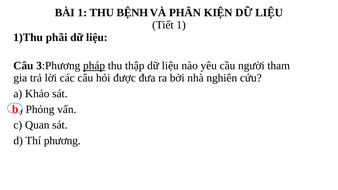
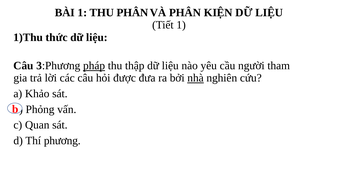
THU BỆNH: BỆNH -> PHÂN
phãi: phãi -> thức
nhà underline: none -> present
